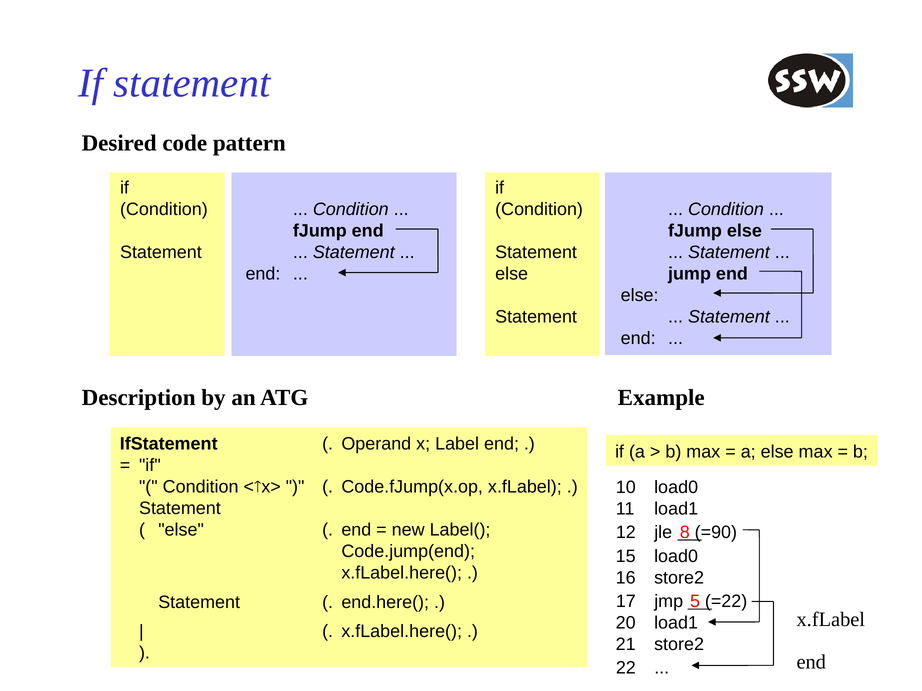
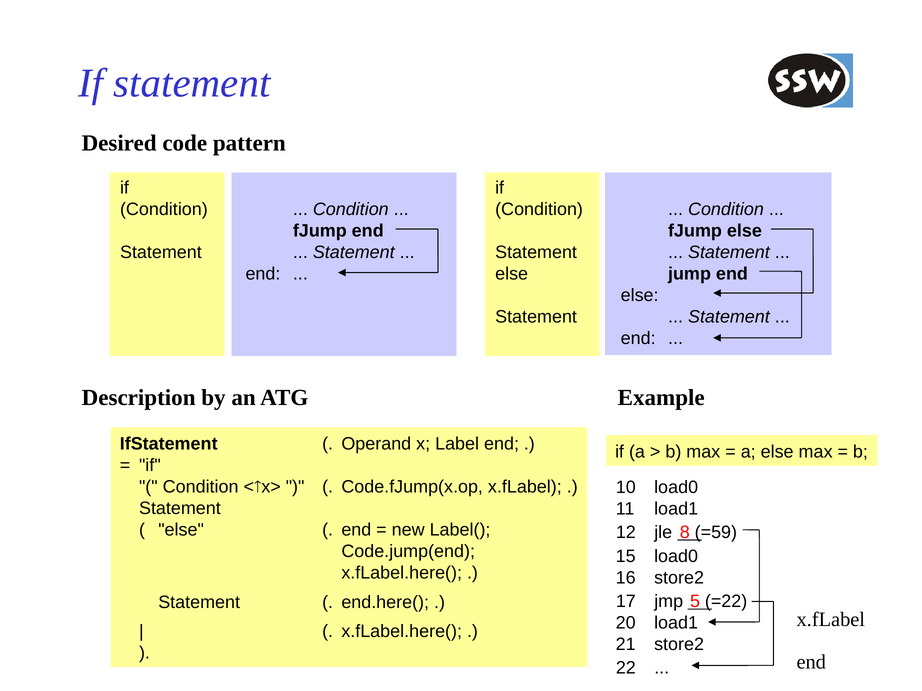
=90: =90 -> =59
